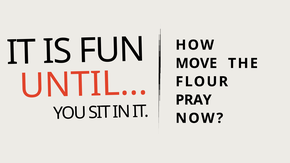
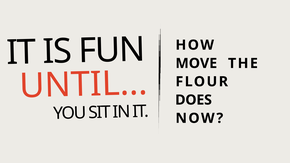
PRAY: PRAY -> DOES
